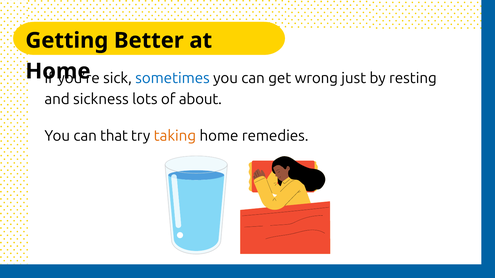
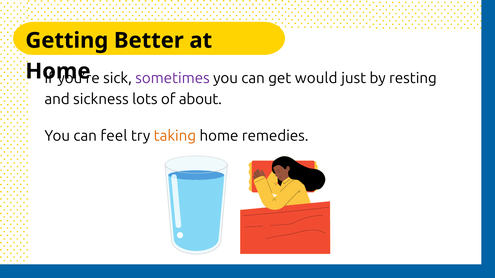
sometimes colour: blue -> purple
wrong: wrong -> would
that: that -> feel
